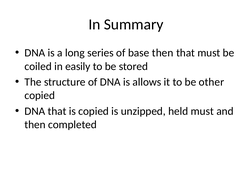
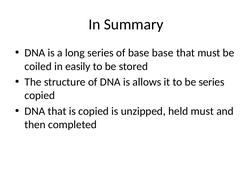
base then: then -> base
be other: other -> series
